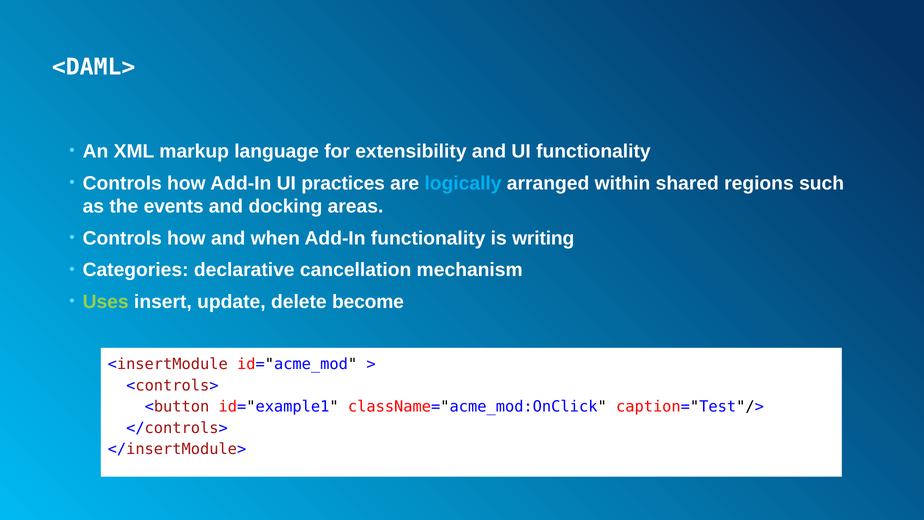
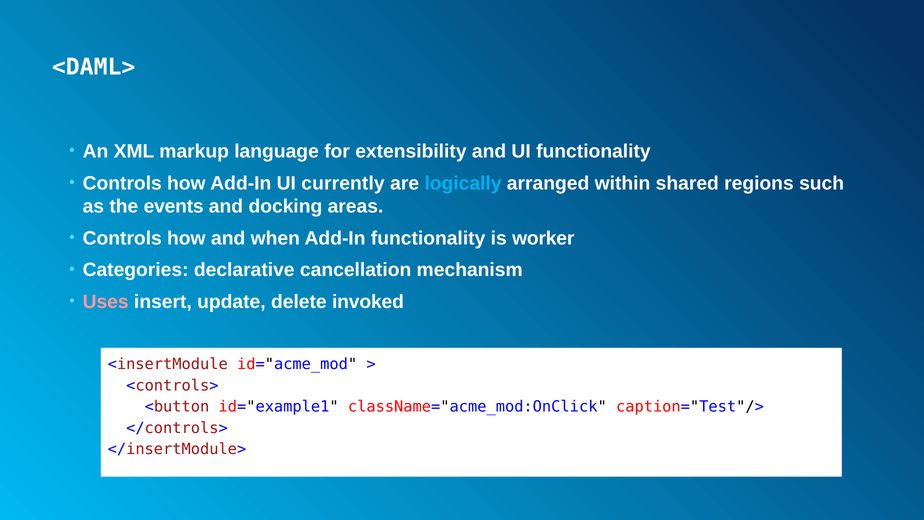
practices: practices -> currently
writing: writing -> worker
Uses colour: light green -> pink
become: become -> invoked
